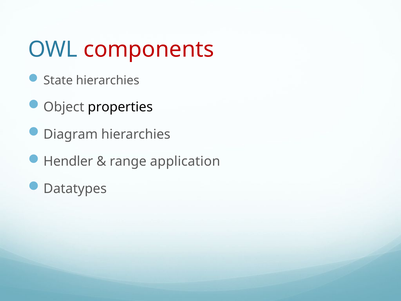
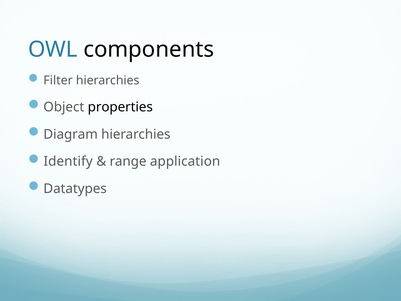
components colour: red -> black
State: State -> Filter
Hendler: Hendler -> Identify
